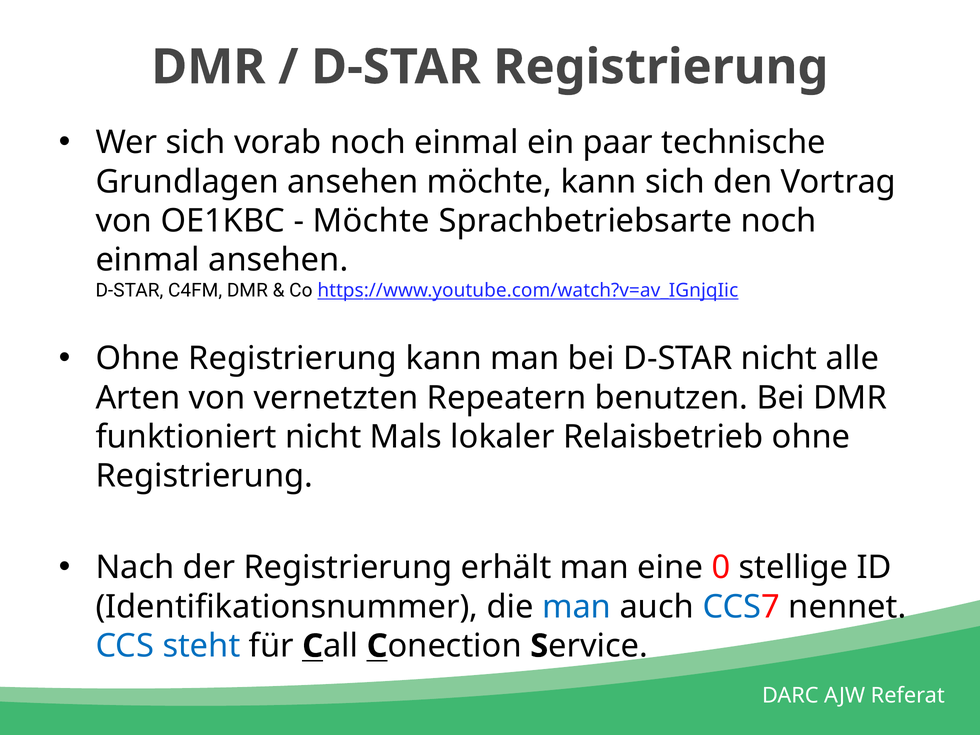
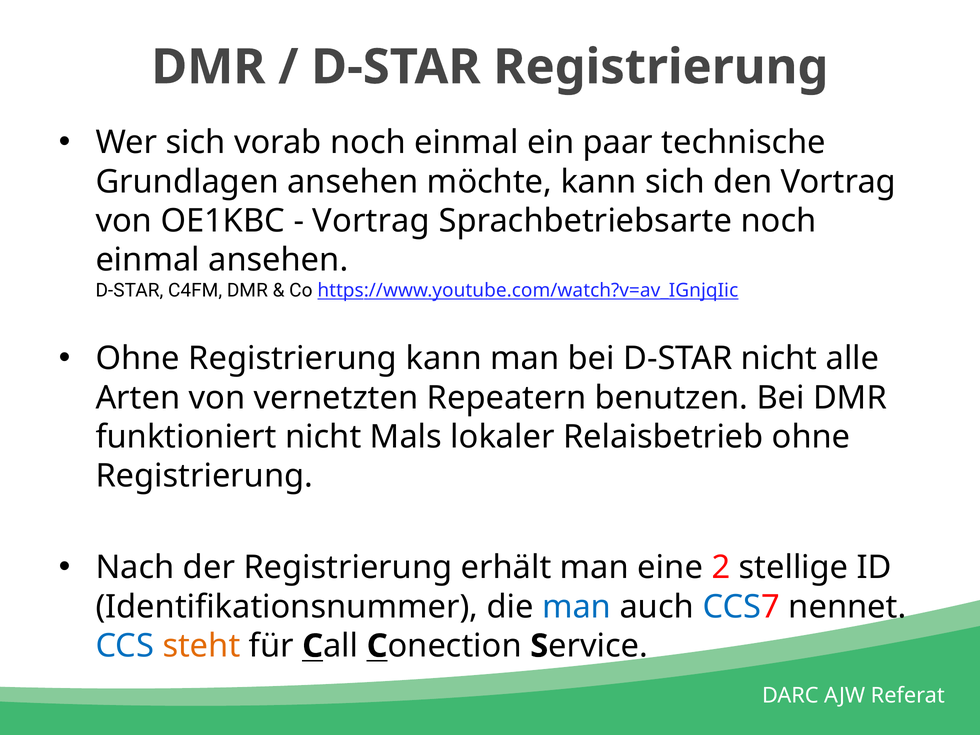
Möchte at (371, 221): Möchte -> Vortrag
0: 0 -> 2
steht colour: blue -> orange
